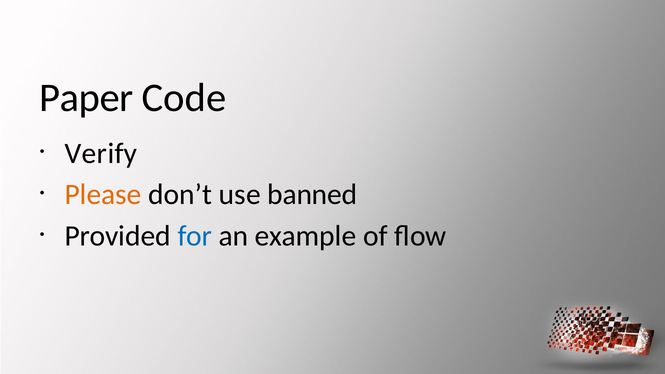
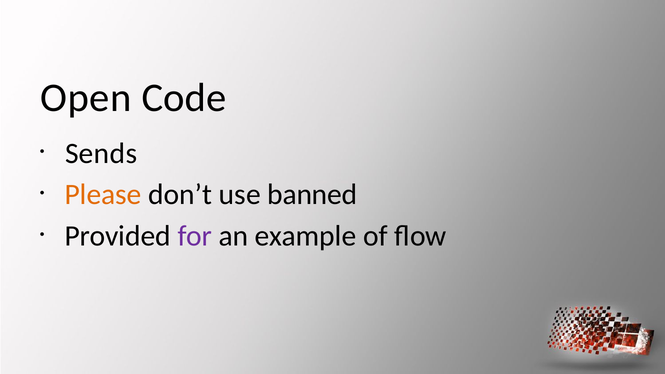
Paper: Paper -> Open
Verify: Verify -> Sends
for colour: blue -> purple
